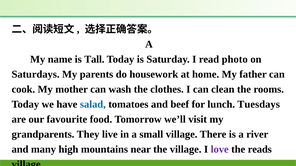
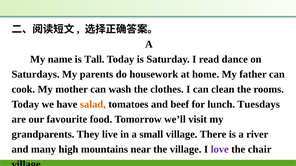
photo: photo -> dance
salad colour: blue -> orange
reads: reads -> chair
